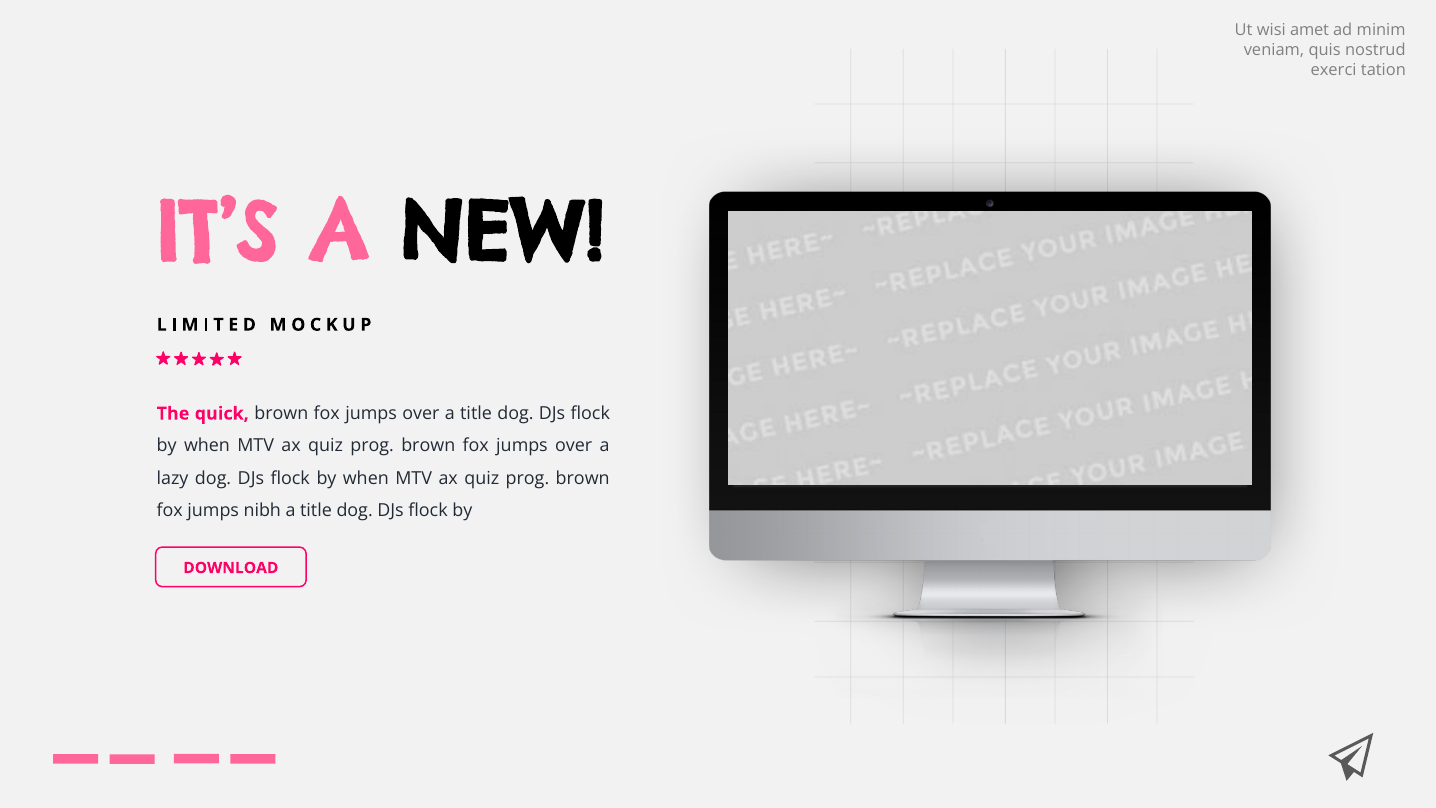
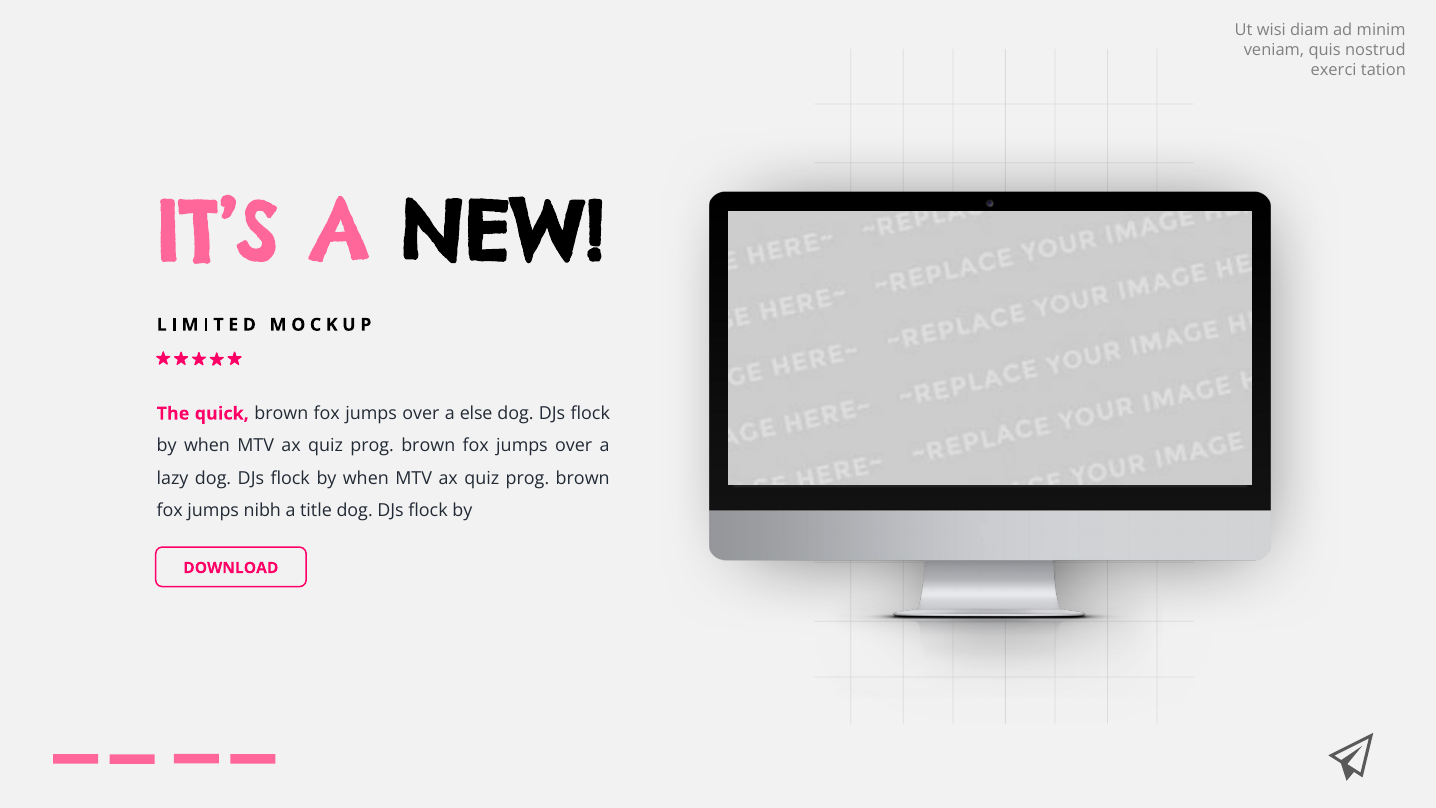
amet: amet -> diam
over a title: title -> else
